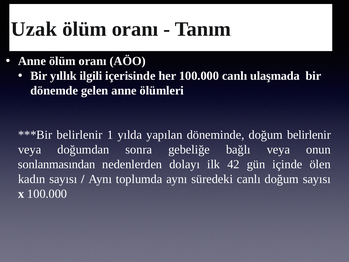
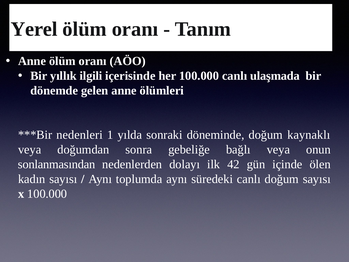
Uzak: Uzak -> Yerel
belirlenir at (80, 135): belirlenir -> nedenleri
yapılan: yapılan -> sonraki
doğum belirlenir: belirlenir -> kaynaklı
